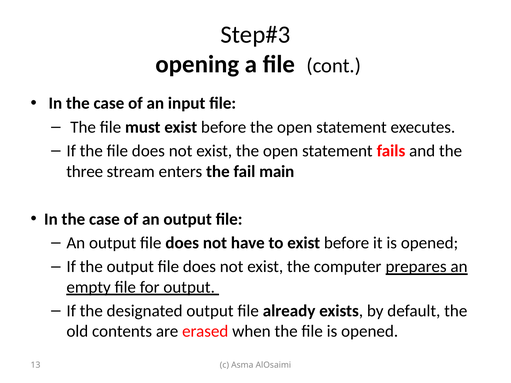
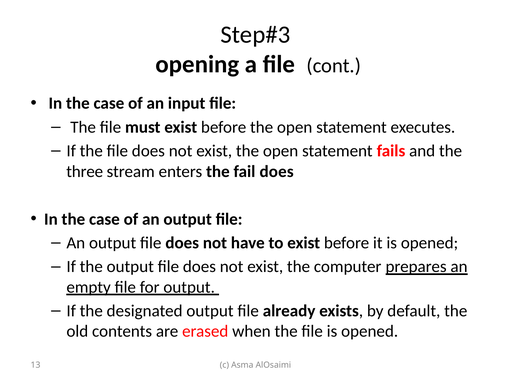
fail main: main -> does
